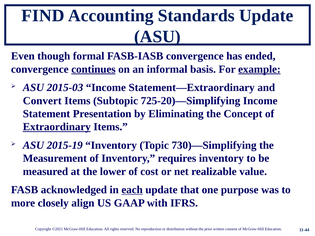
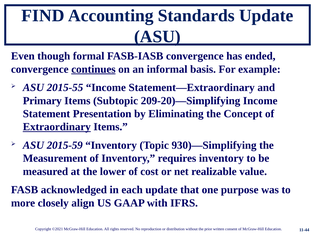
example underline: present -> none
2015-03: 2015-03 -> 2015-55
Convert: Convert -> Primary
725-20)—Simplifying: 725-20)—Simplifying -> 209-20)—Simplifying
2015-19: 2015-19 -> 2015-59
730)—Simplifying: 730)—Simplifying -> 930)—Simplifying
each underline: present -> none
